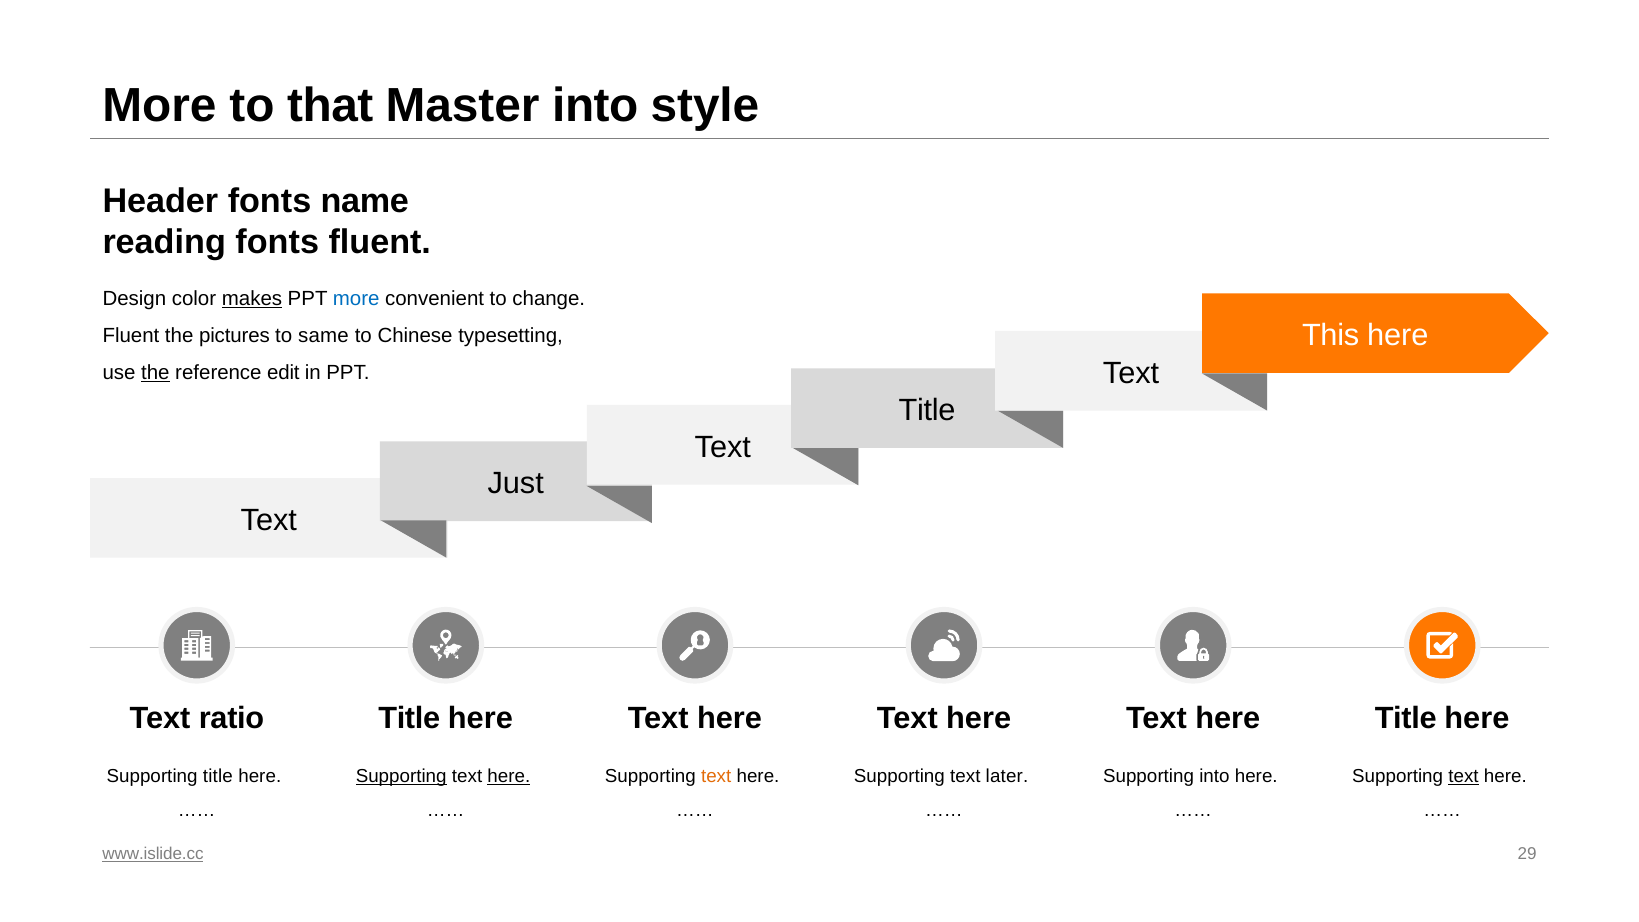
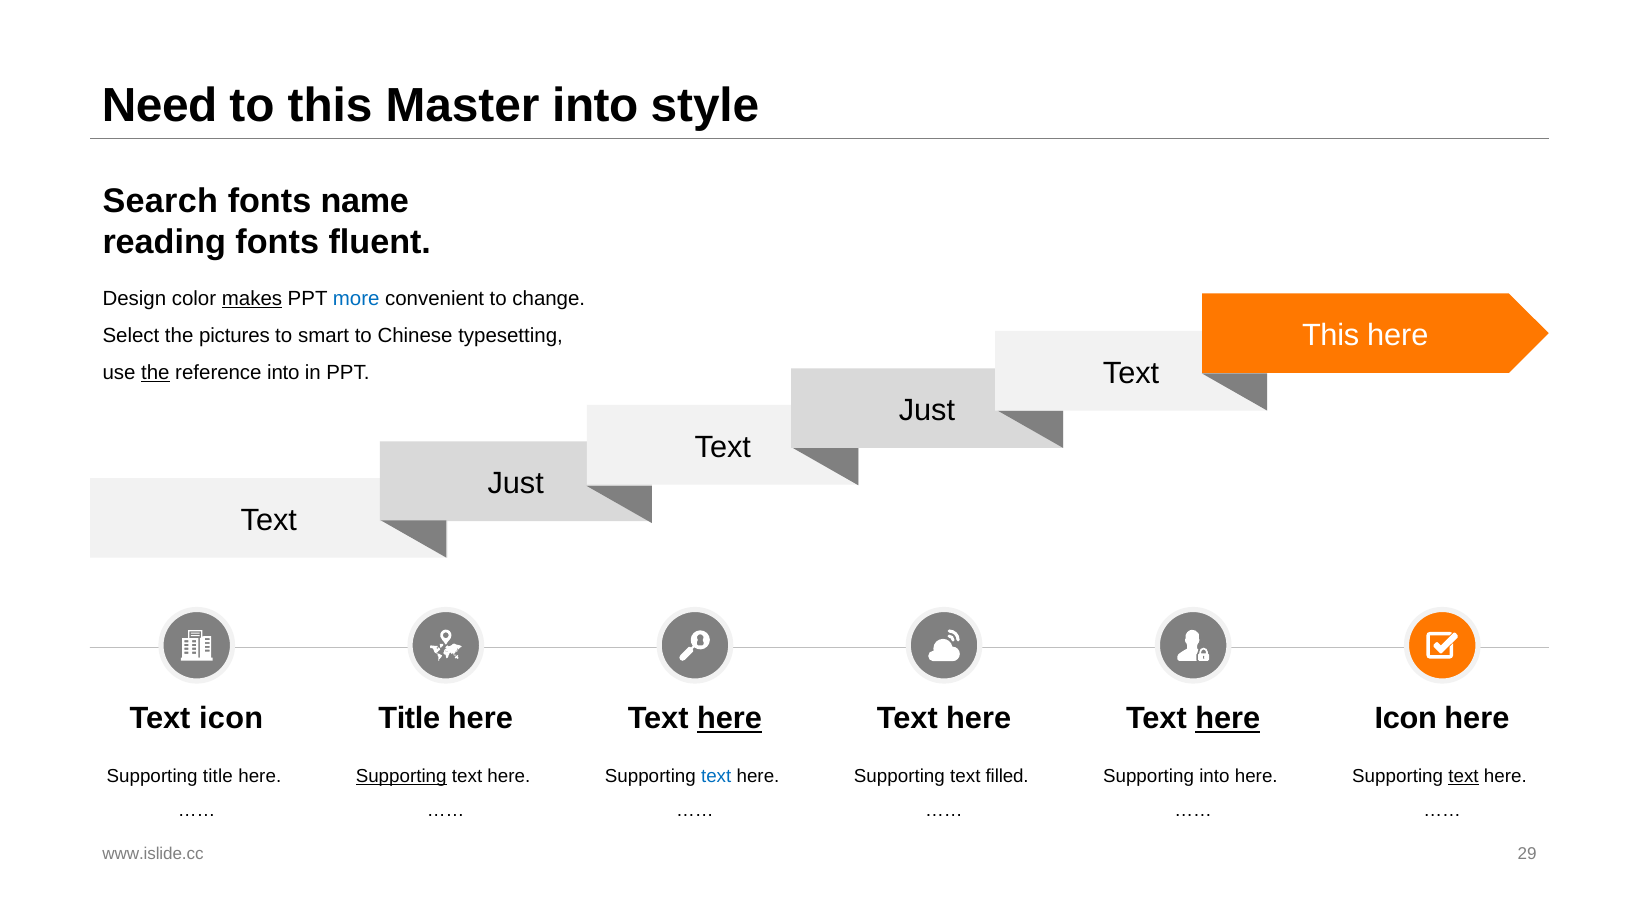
More at (159, 106): More -> Need
to that: that -> this
Header: Header -> Search
Fluent at (131, 336): Fluent -> Select
same: same -> smart
reference edit: edit -> into
Title at (927, 410): Title -> Just
Text ratio: ratio -> icon
here at (730, 719) underline: none -> present
here at (1228, 719) underline: none -> present
Title at (1406, 719): Title -> Icon
here at (509, 776) underline: present -> none
text at (716, 776) colour: orange -> blue
later: later -> filled
www.islide.cc underline: present -> none
